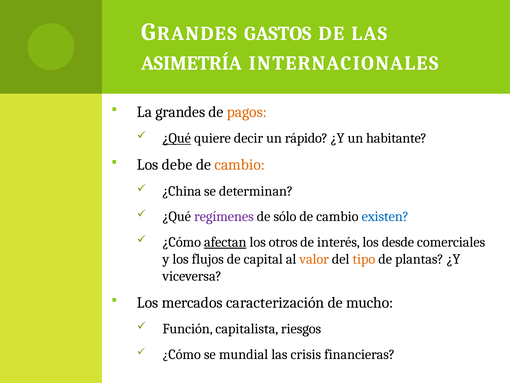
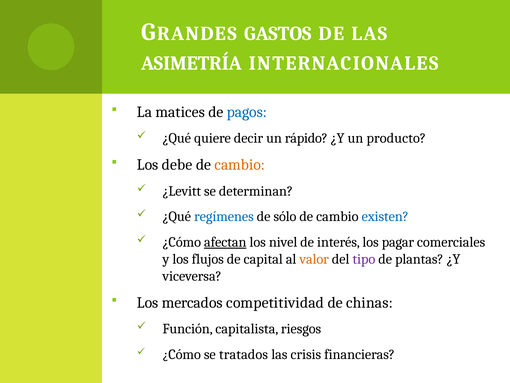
grandes: grandes -> matices
pagos colour: orange -> blue
¿Qué at (177, 138) underline: present -> none
habitante: habitante -> producto
¿China: ¿China -> ¿Levitt
regímenes colour: purple -> blue
otros: otros -> nivel
desde: desde -> pagar
tipo colour: orange -> purple
caracterización: caracterización -> competitividad
mucho: mucho -> chinas
mundial: mundial -> tratados
